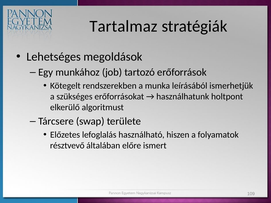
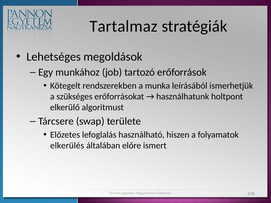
résztvevő: résztvevő -> elkerülés
